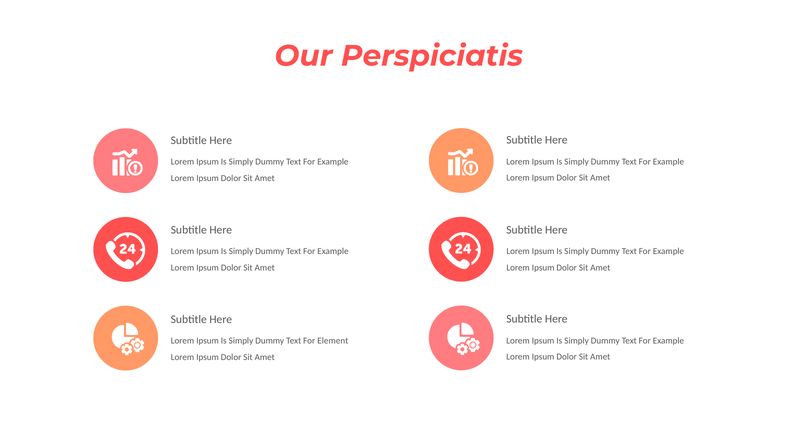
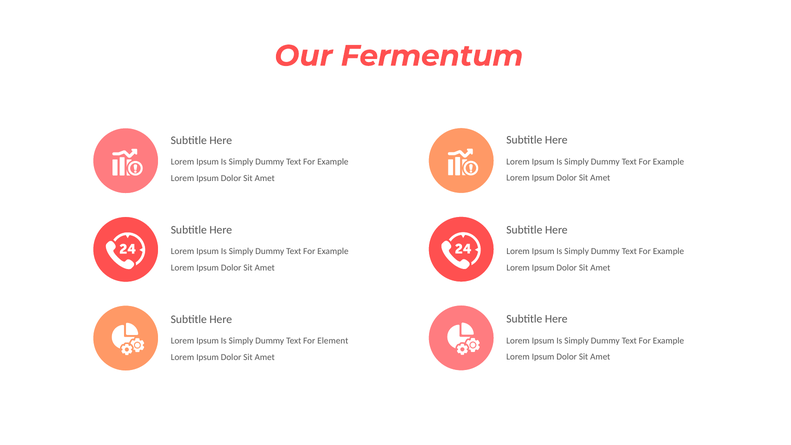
Perspiciatis: Perspiciatis -> Fermentum
